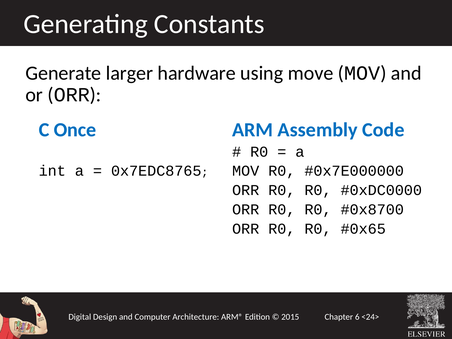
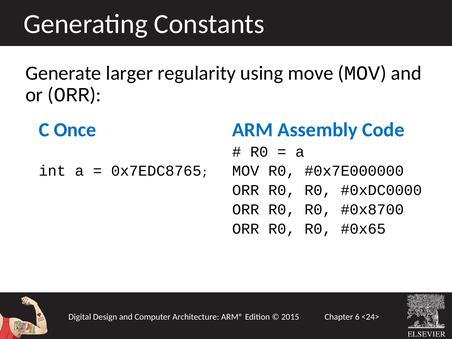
hardware: hardware -> regularity
